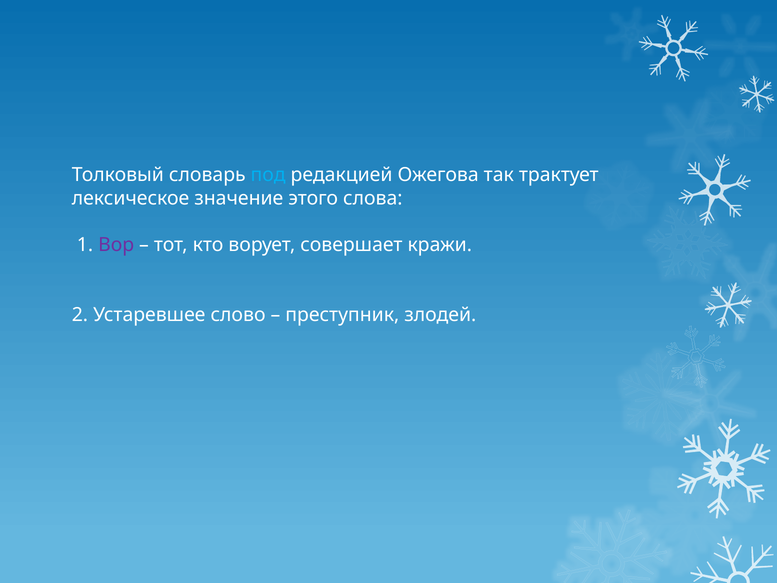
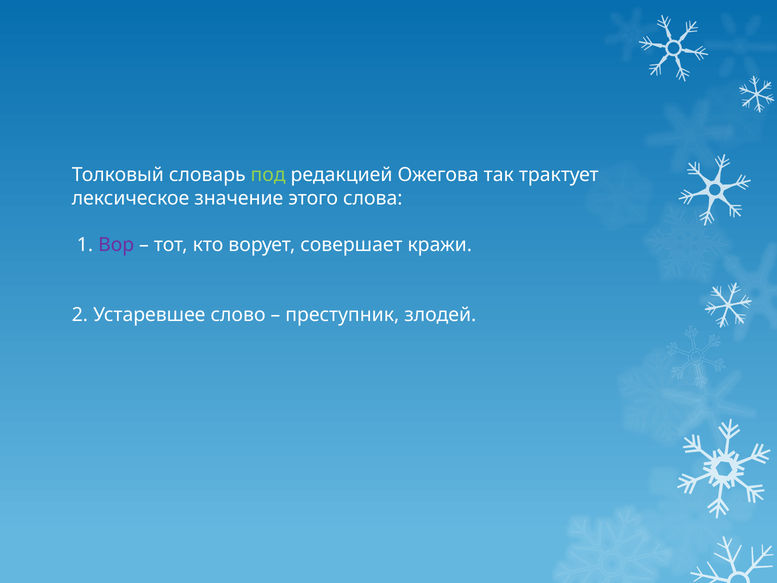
под colour: light blue -> light green
